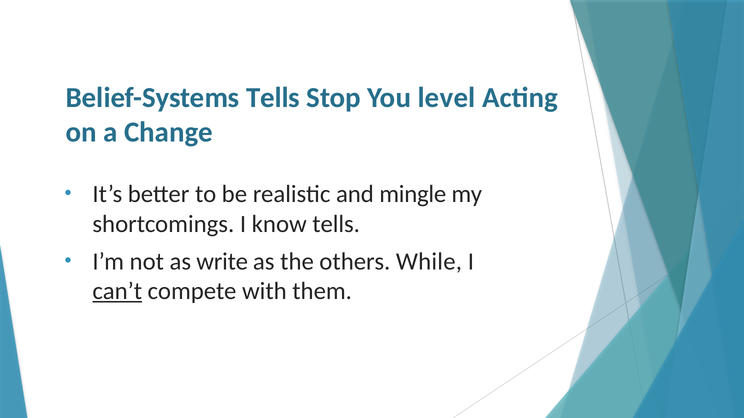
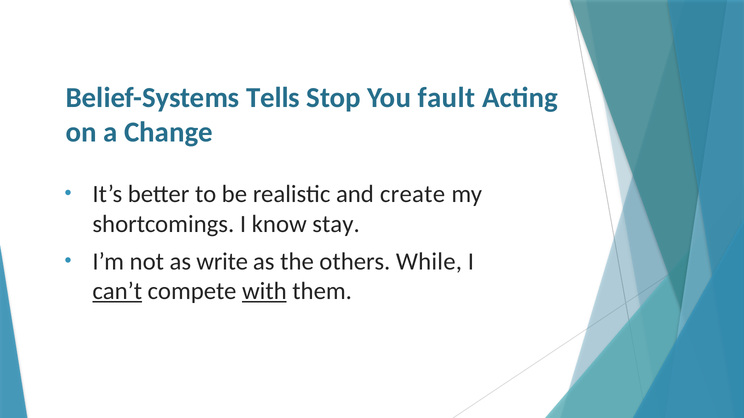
level: level -> fault
mingle: mingle -> create
know tells: tells -> stay
with underline: none -> present
